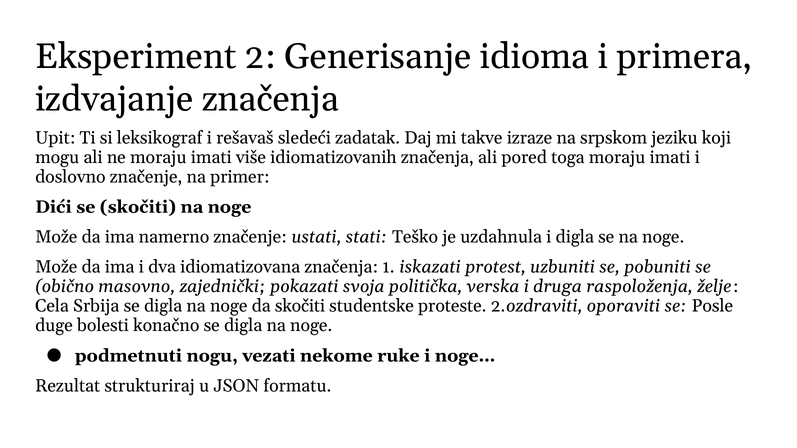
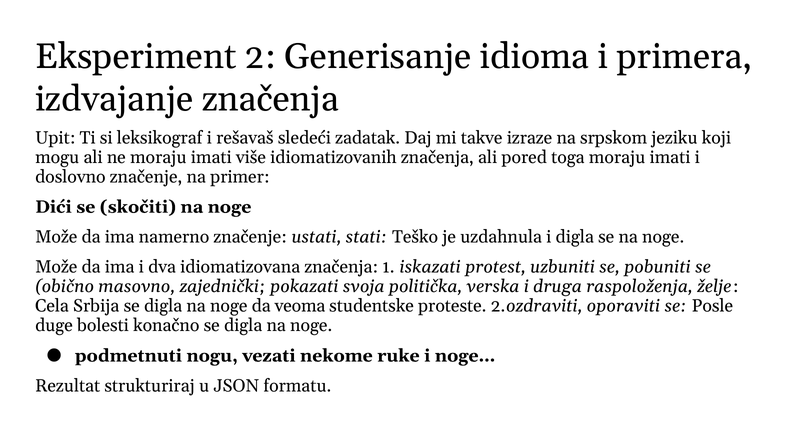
da skočiti: skočiti -> veoma
